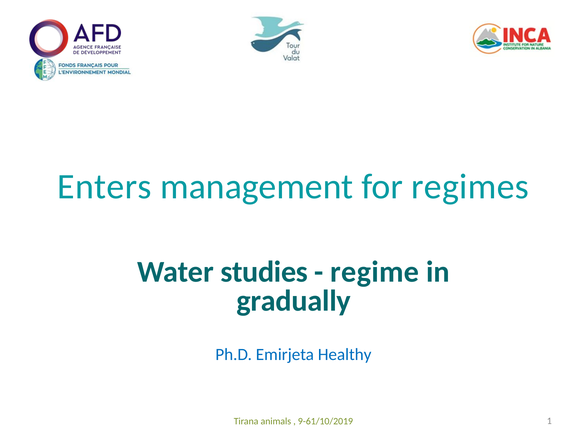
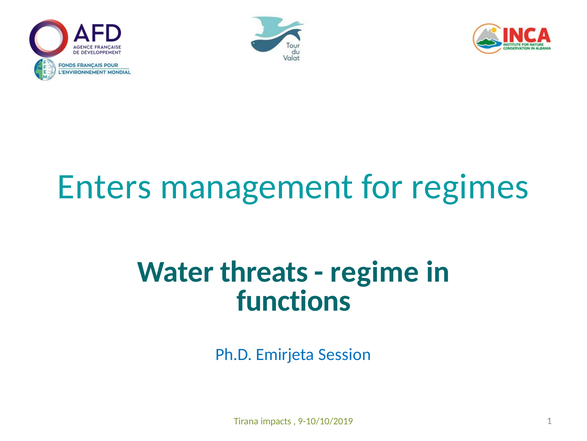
studies: studies -> threats
gradually: gradually -> functions
Healthy: Healthy -> Session
animals: animals -> impacts
9-61/10/2019: 9-61/10/2019 -> 9-10/10/2019
